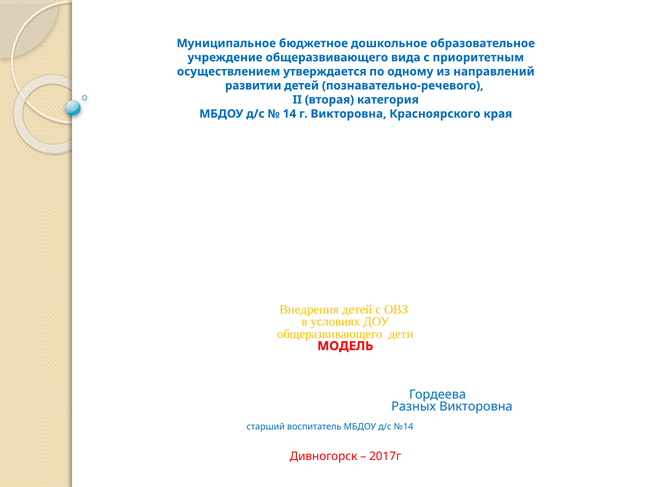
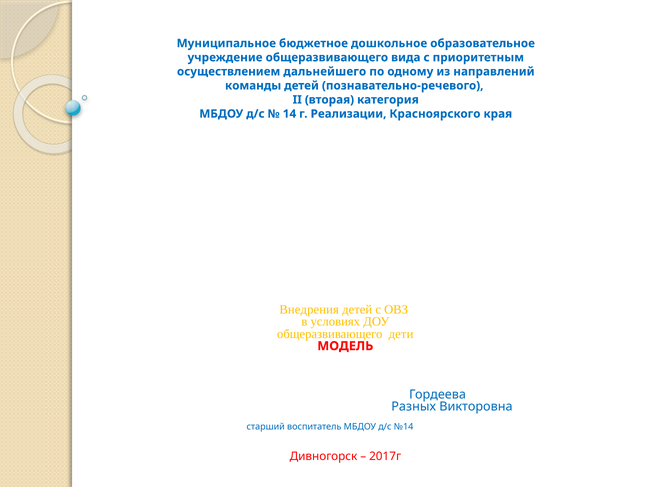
утверждается: утверждается -> дальнейшего
развитии: развитии -> команды
г Викторовна: Викторовна -> Реализации
